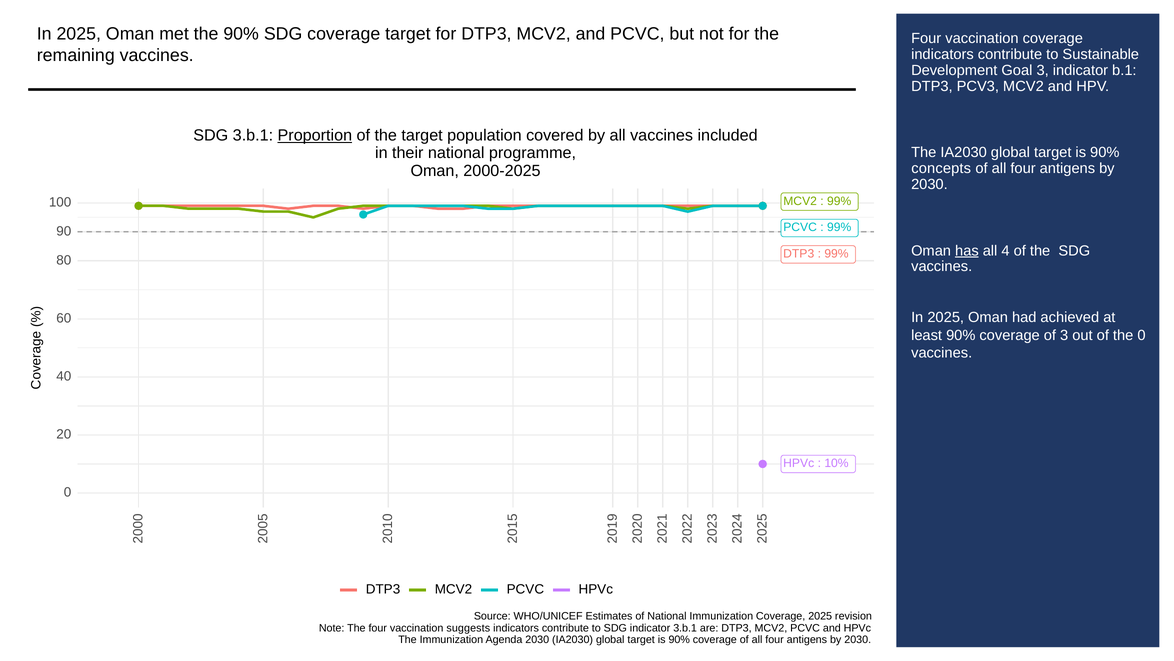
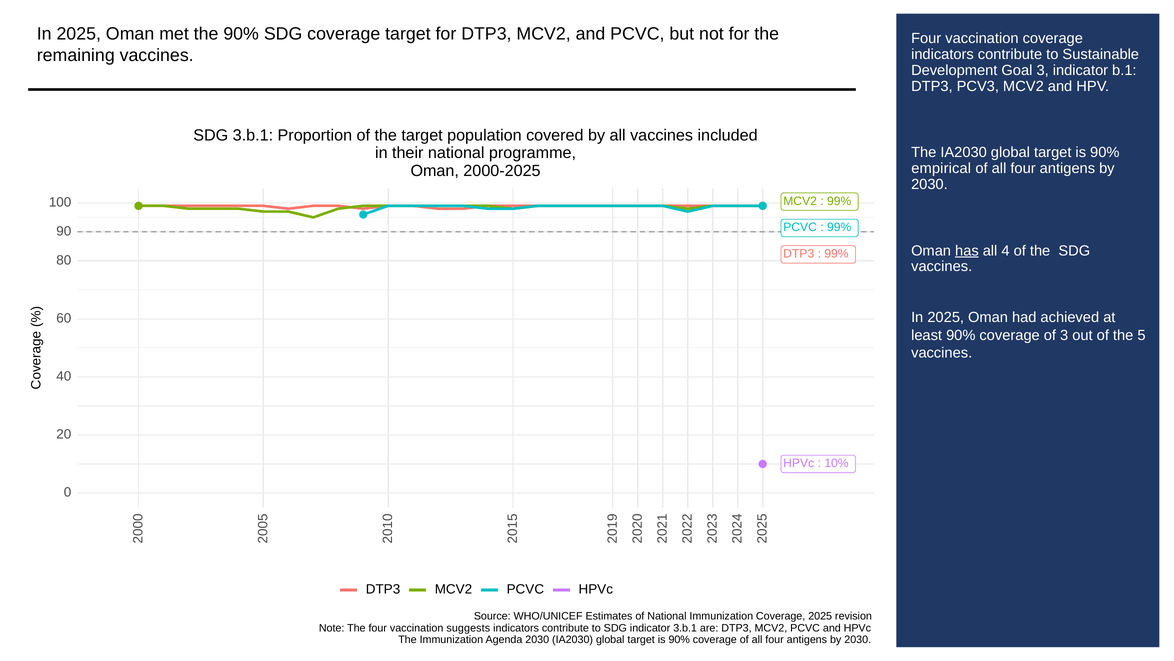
Proportion underline: present -> none
concepts: concepts -> empirical
the 0: 0 -> 5
